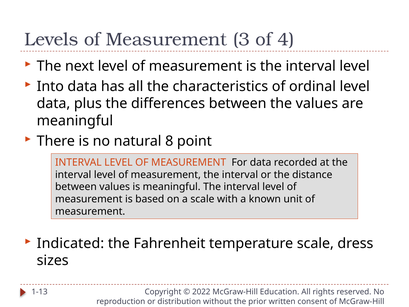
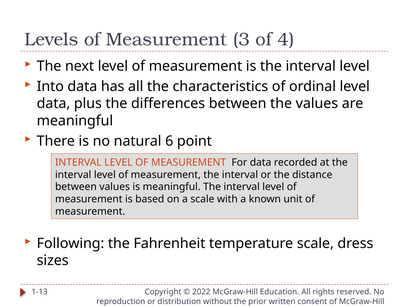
8: 8 -> 6
Indicated: Indicated -> Following
